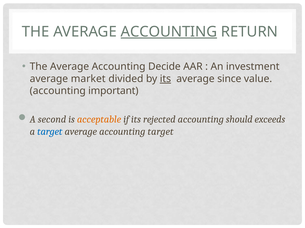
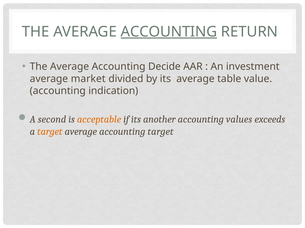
its at (165, 79) underline: present -> none
since: since -> table
important: important -> indication
rejected: rejected -> another
should: should -> values
target at (50, 132) colour: blue -> orange
